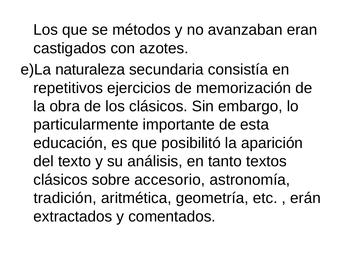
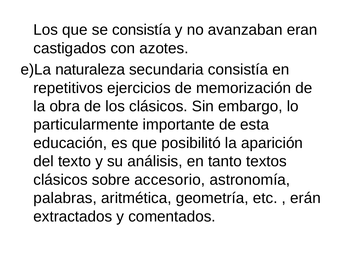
se métodos: métodos -> consistía
tradición: tradición -> palabras
